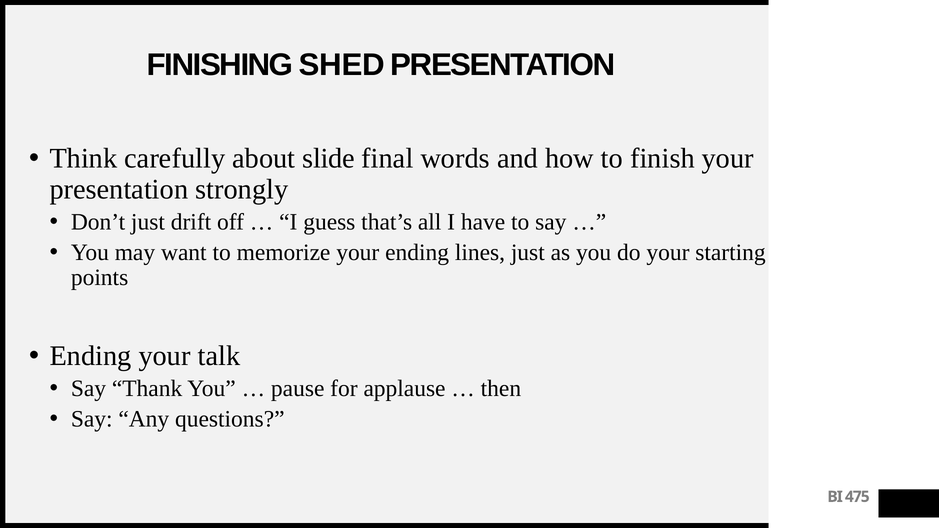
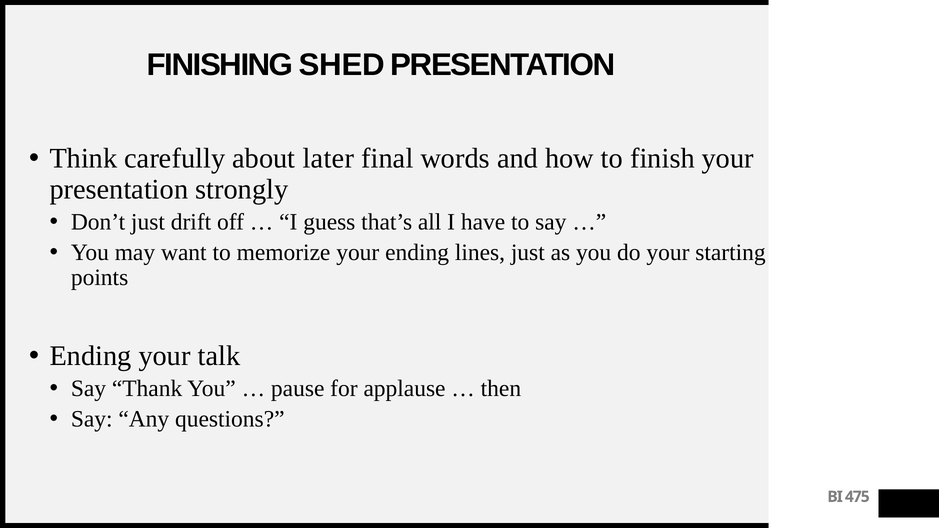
slide: slide -> later
